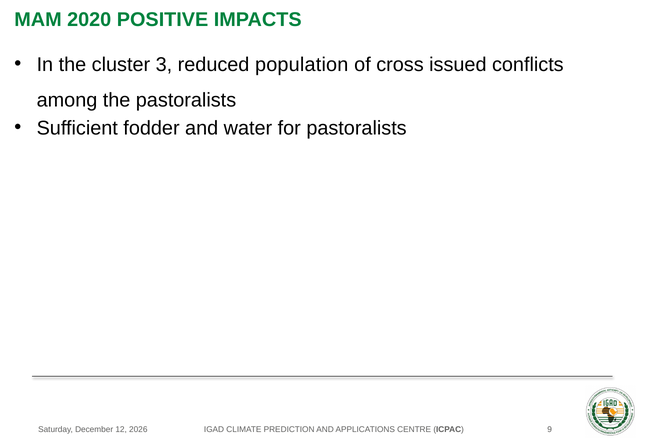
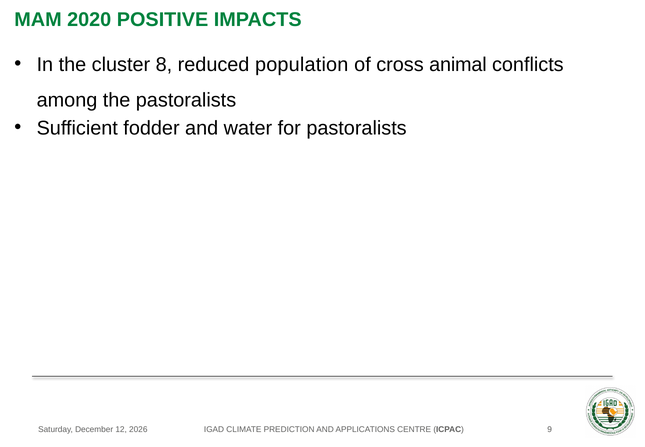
3: 3 -> 8
issued: issued -> animal
